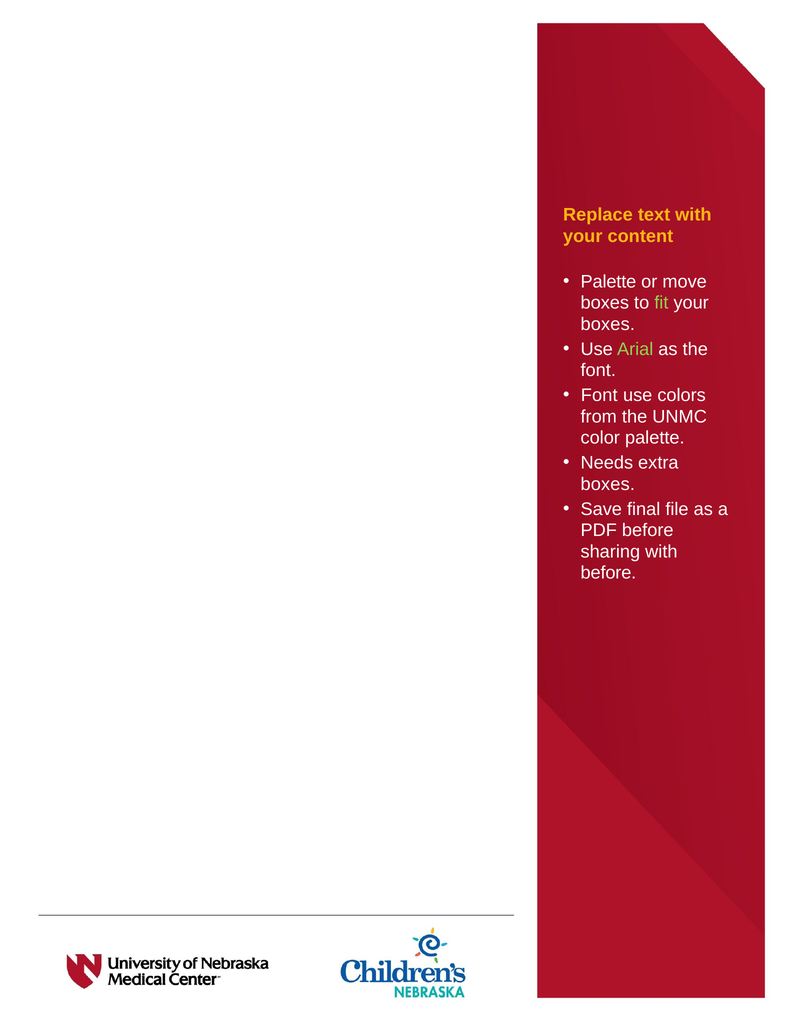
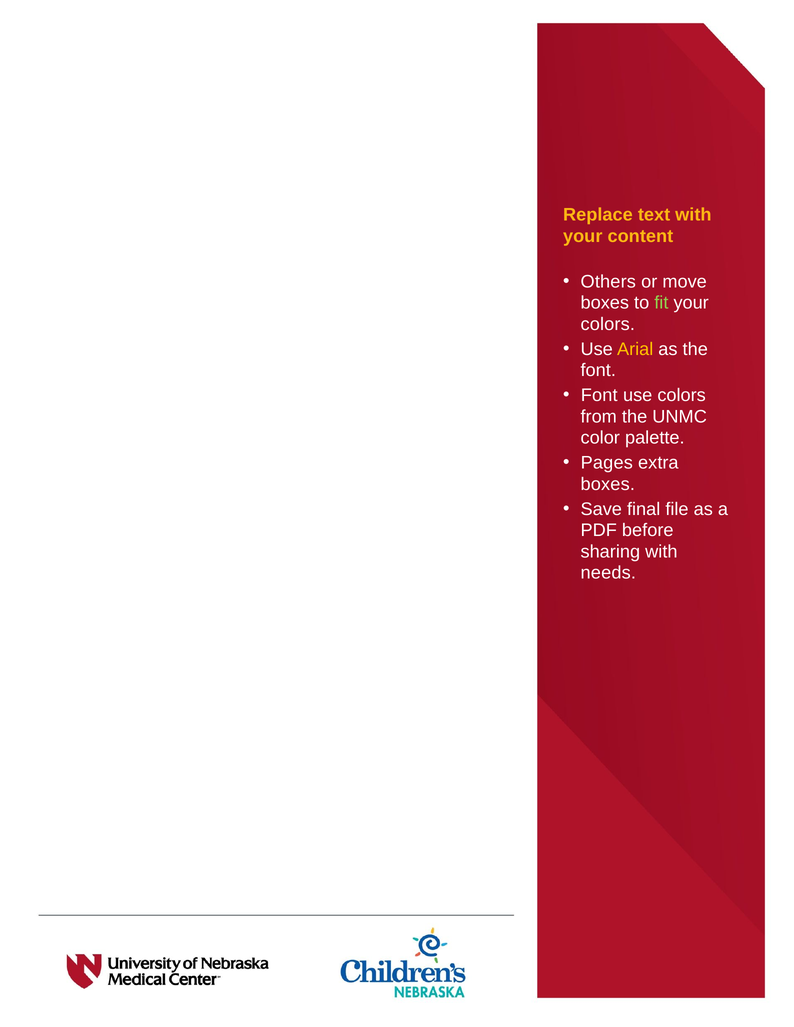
Palette at (608, 282): Palette -> Others
boxes at (608, 324): boxes -> colors
Arial colour: light green -> yellow
Needs: Needs -> Pages
before at (608, 573): before -> needs
